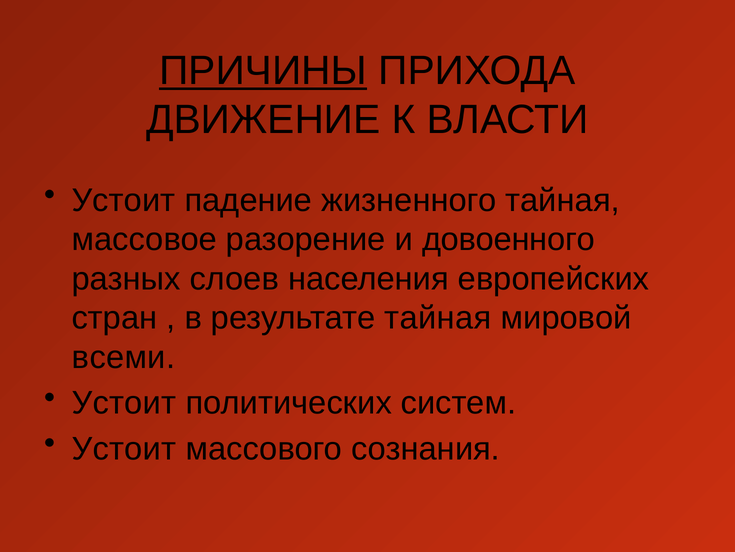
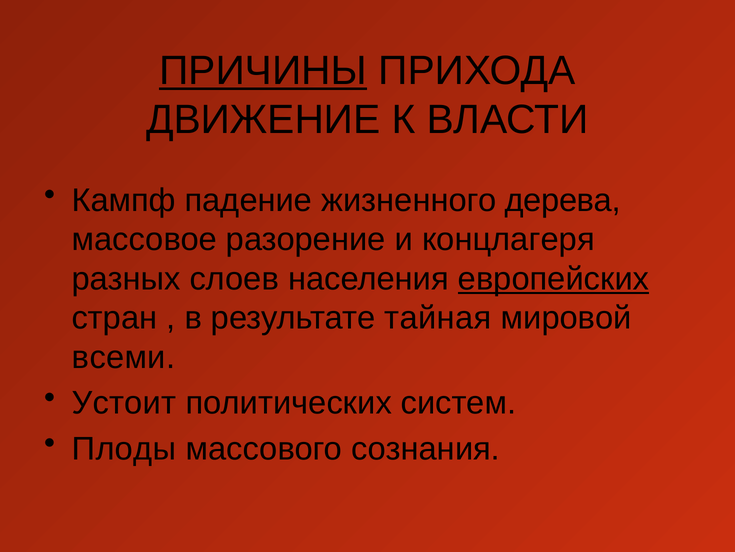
Устоит at (124, 200): Устоит -> Кампф
жизненного тайная: тайная -> дерева
довоенного: довоенного -> концлагеря
европейских underline: none -> present
Устоит at (124, 448): Устоит -> Плоды
